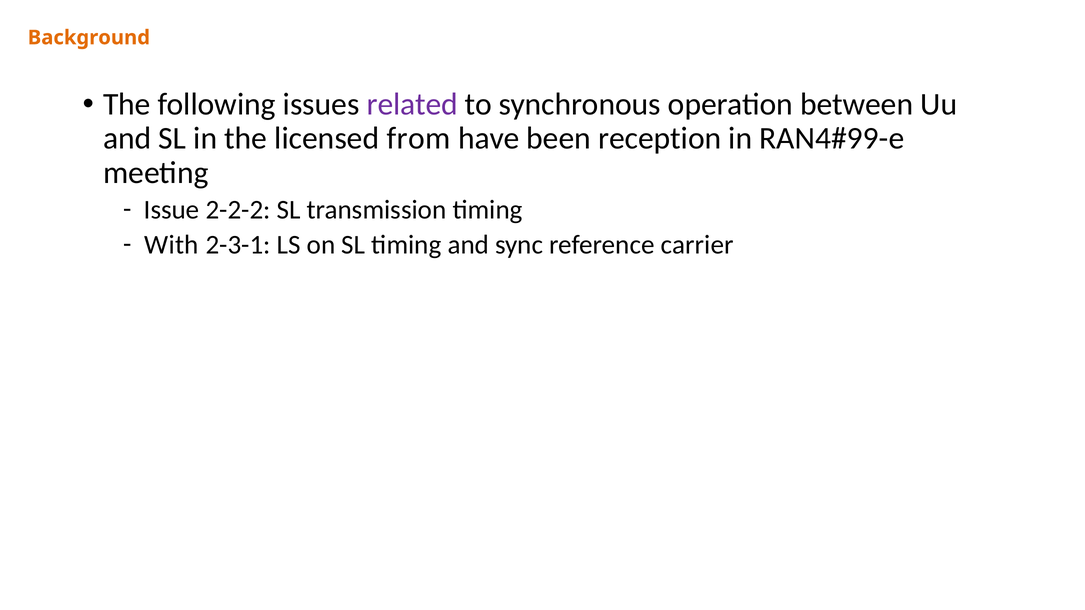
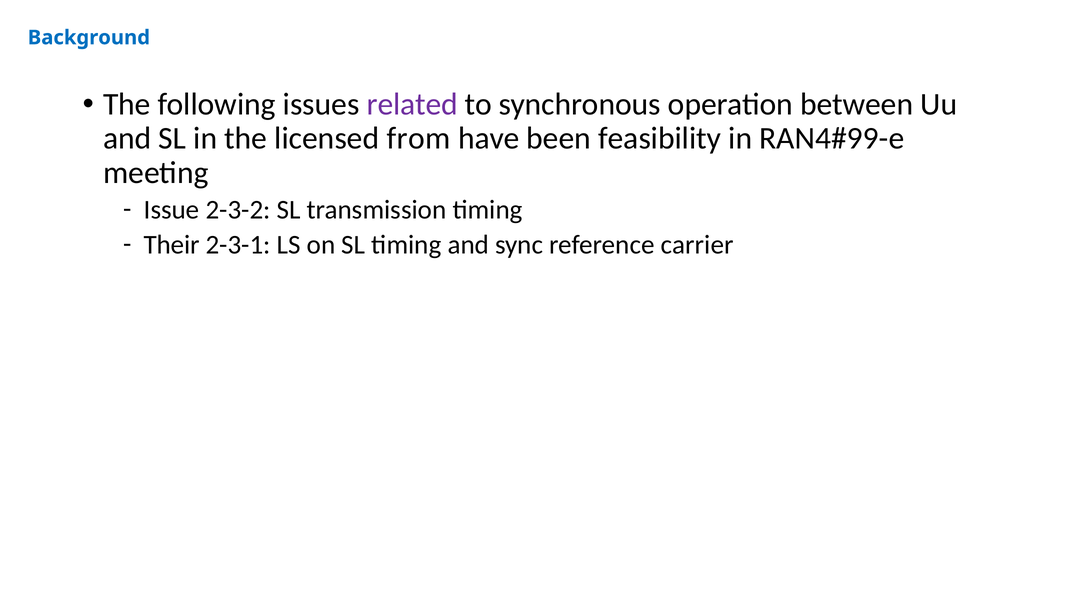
Background colour: orange -> blue
reception: reception -> feasibility
2-2-2: 2-2-2 -> 2-3-2
With: With -> Their
